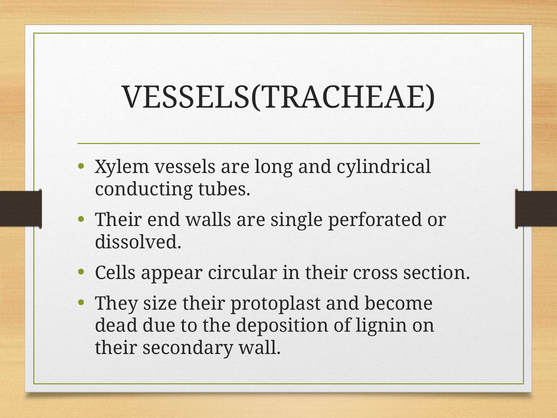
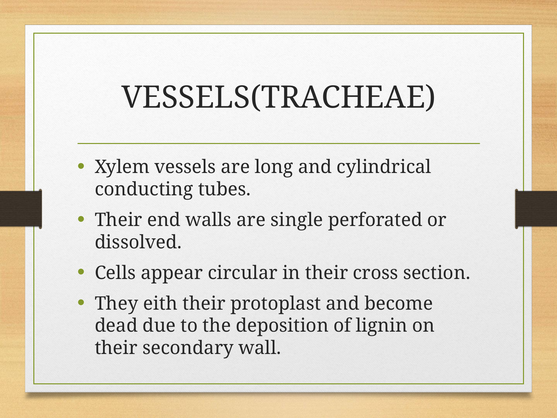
size: size -> eith
